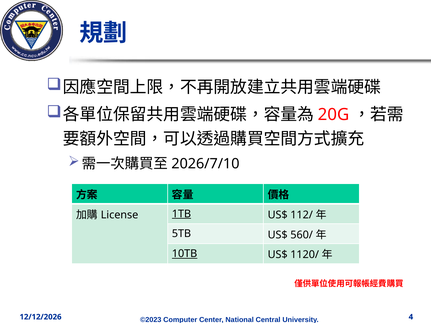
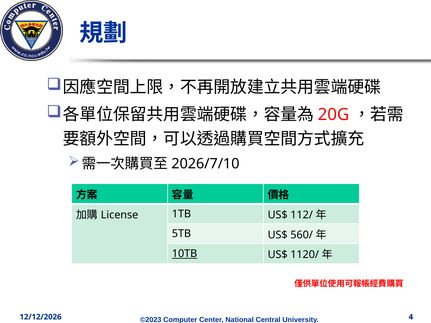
1TB underline: present -> none
